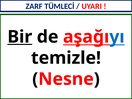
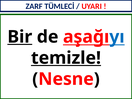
temizle underline: none -> present
